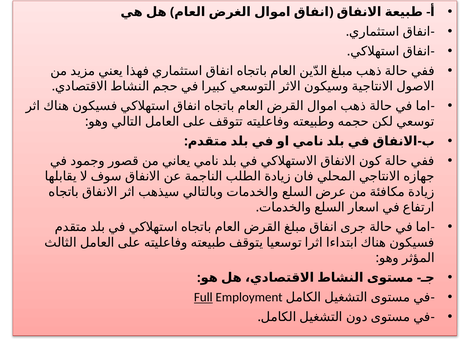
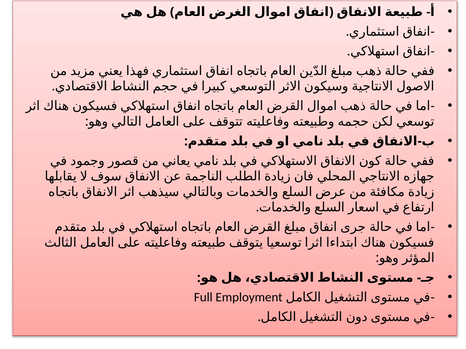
Full underline: present -> none
